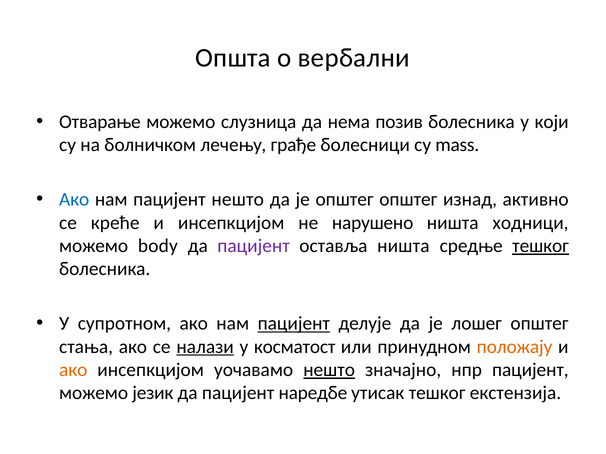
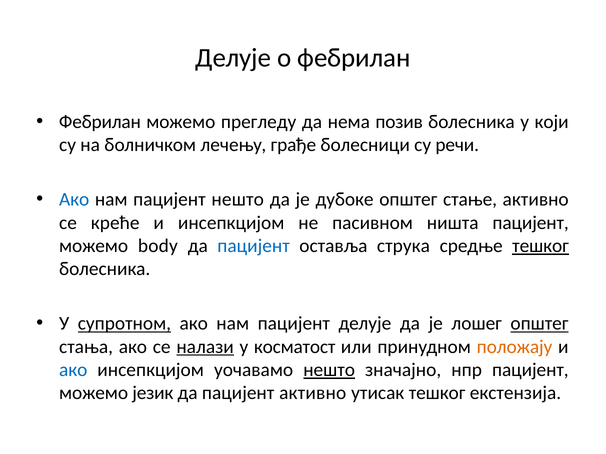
Општа at (233, 58): Општа -> Делује
о вербални: вербални -> фебрилан
Отварање at (100, 122): Отварање -> Фебрилан
слузница: слузница -> прегледу
mass: mass -> речи
је општег: општег -> дубоке
изнад: изнад -> стање
нарушено: нарушено -> пасивном
ништа ходници: ходници -> пацијент
пацијент at (254, 246) colour: purple -> blue
оставља ништа: ништа -> струка
супротном underline: none -> present
пацијент at (294, 324) underline: present -> none
општег at (539, 324) underline: none -> present
ако at (73, 370) colour: orange -> blue
пацијент наредбе: наредбе -> активно
